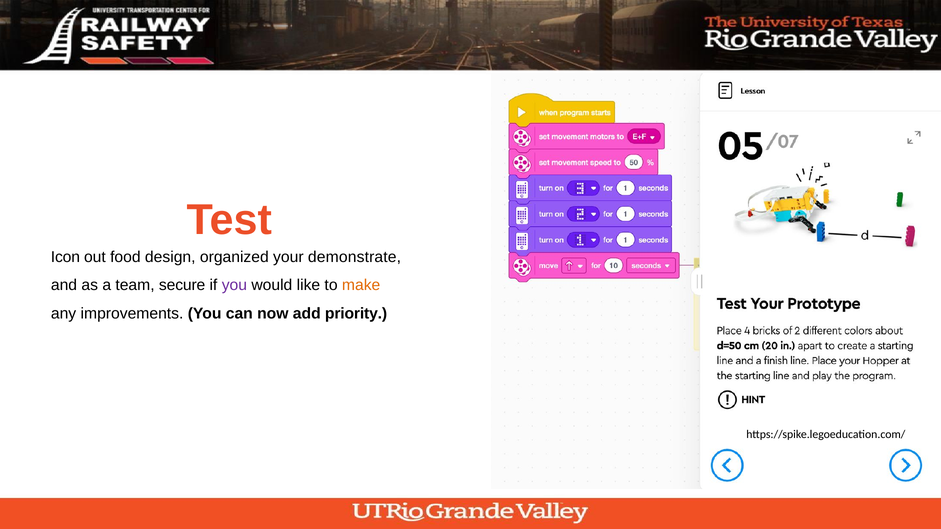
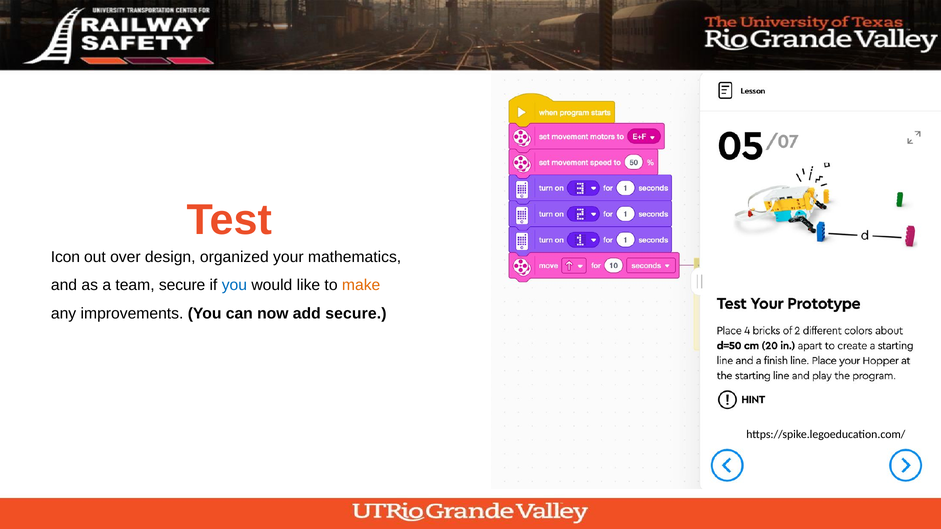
food: food -> over
demonstrate: demonstrate -> mathematics
you at (234, 285) colour: purple -> blue
add priority: priority -> secure
